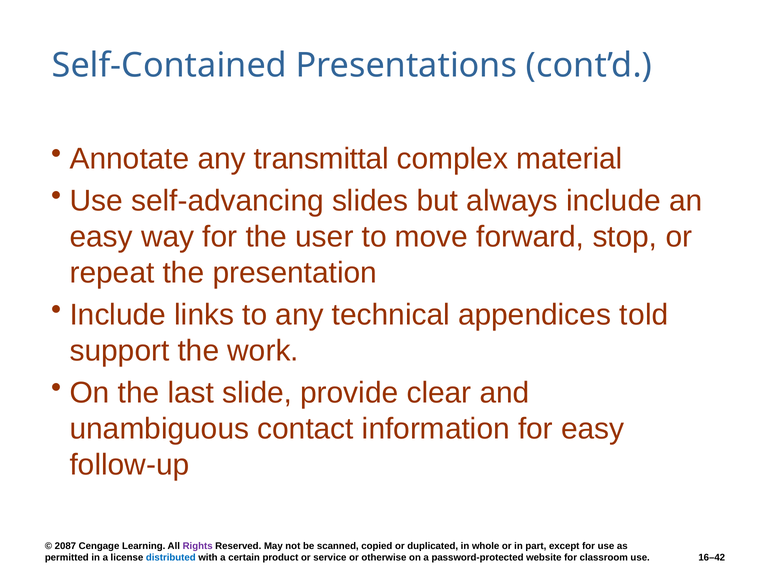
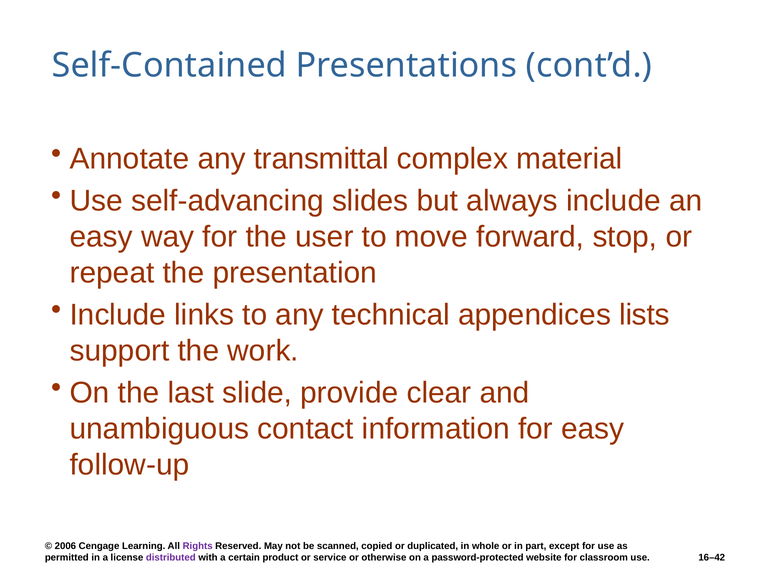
told: told -> lists
2087: 2087 -> 2006
distributed colour: blue -> purple
